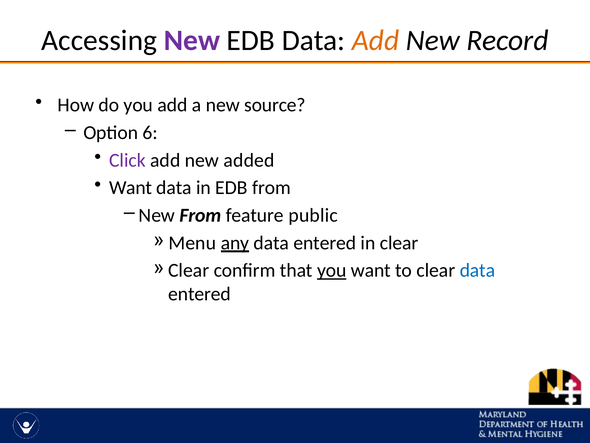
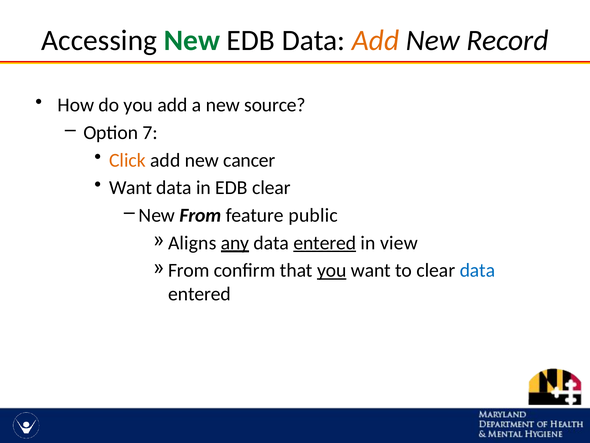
New at (192, 40) colour: purple -> green
6: 6 -> 7
Click colour: purple -> orange
added: added -> cancer
EDB from: from -> clear
Menu: Menu -> Aligns
entered at (325, 243) underline: none -> present
in clear: clear -> view
Clear at (189, 270): Clear -> From
